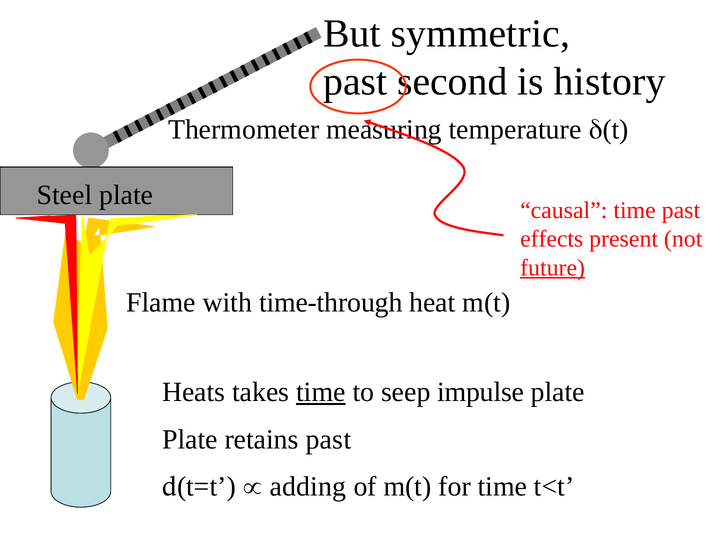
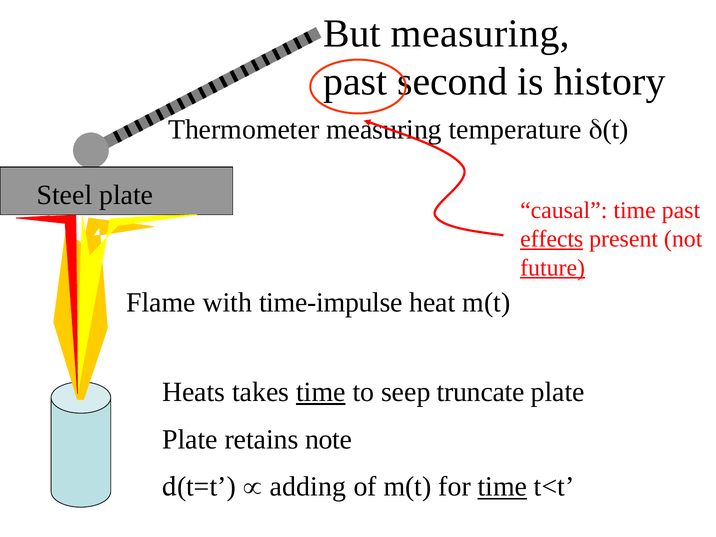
But symmetric: symmetric -> measuring
effects underline: none -> present
time-through: time-through -> time-impulse
impulse: impulse -> truncate
retains past: past -> note
time at (502, 487) underline: none -> present
